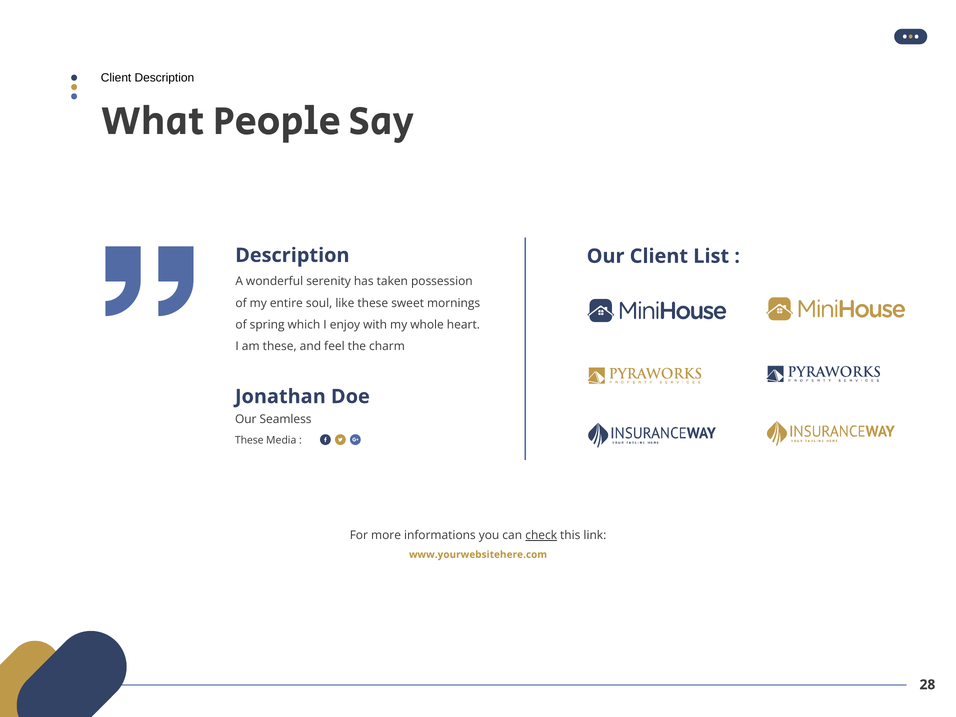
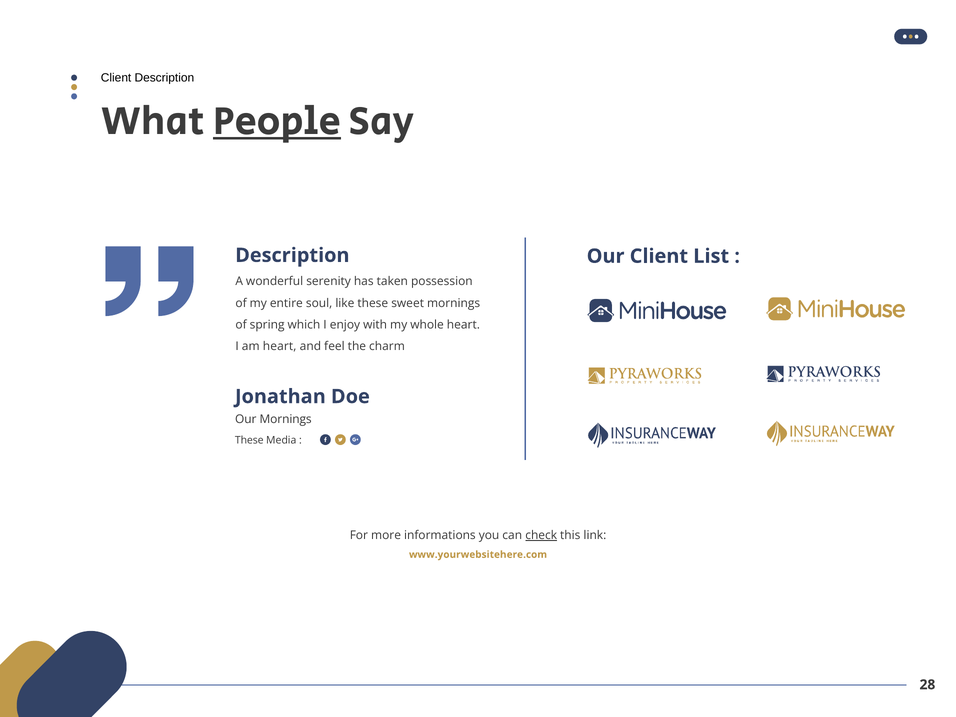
People underline: none -> present
am these: these -> heart
Our Seamless: Seamless -> Mornings
